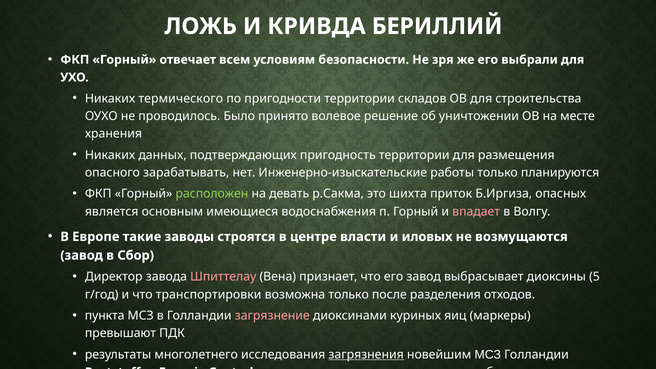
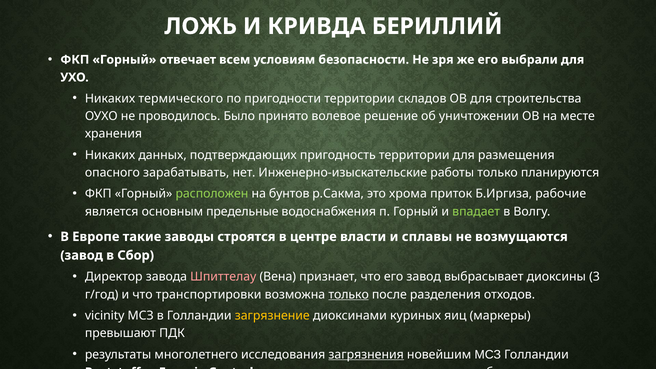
девать: девать -> бунтов
шихта: шихта -> хрома
опасных: опасных -> рабочие
основным имеющиеся: имеющиеся -> предельные
впадает colour: pink -> light green
иловых: иловых -> сплавы
5: 5 -> 3
только at (349, 295) underline: none -> present
пункта: пункта -> vicinity
загрязнение colour: pink -> yellow
